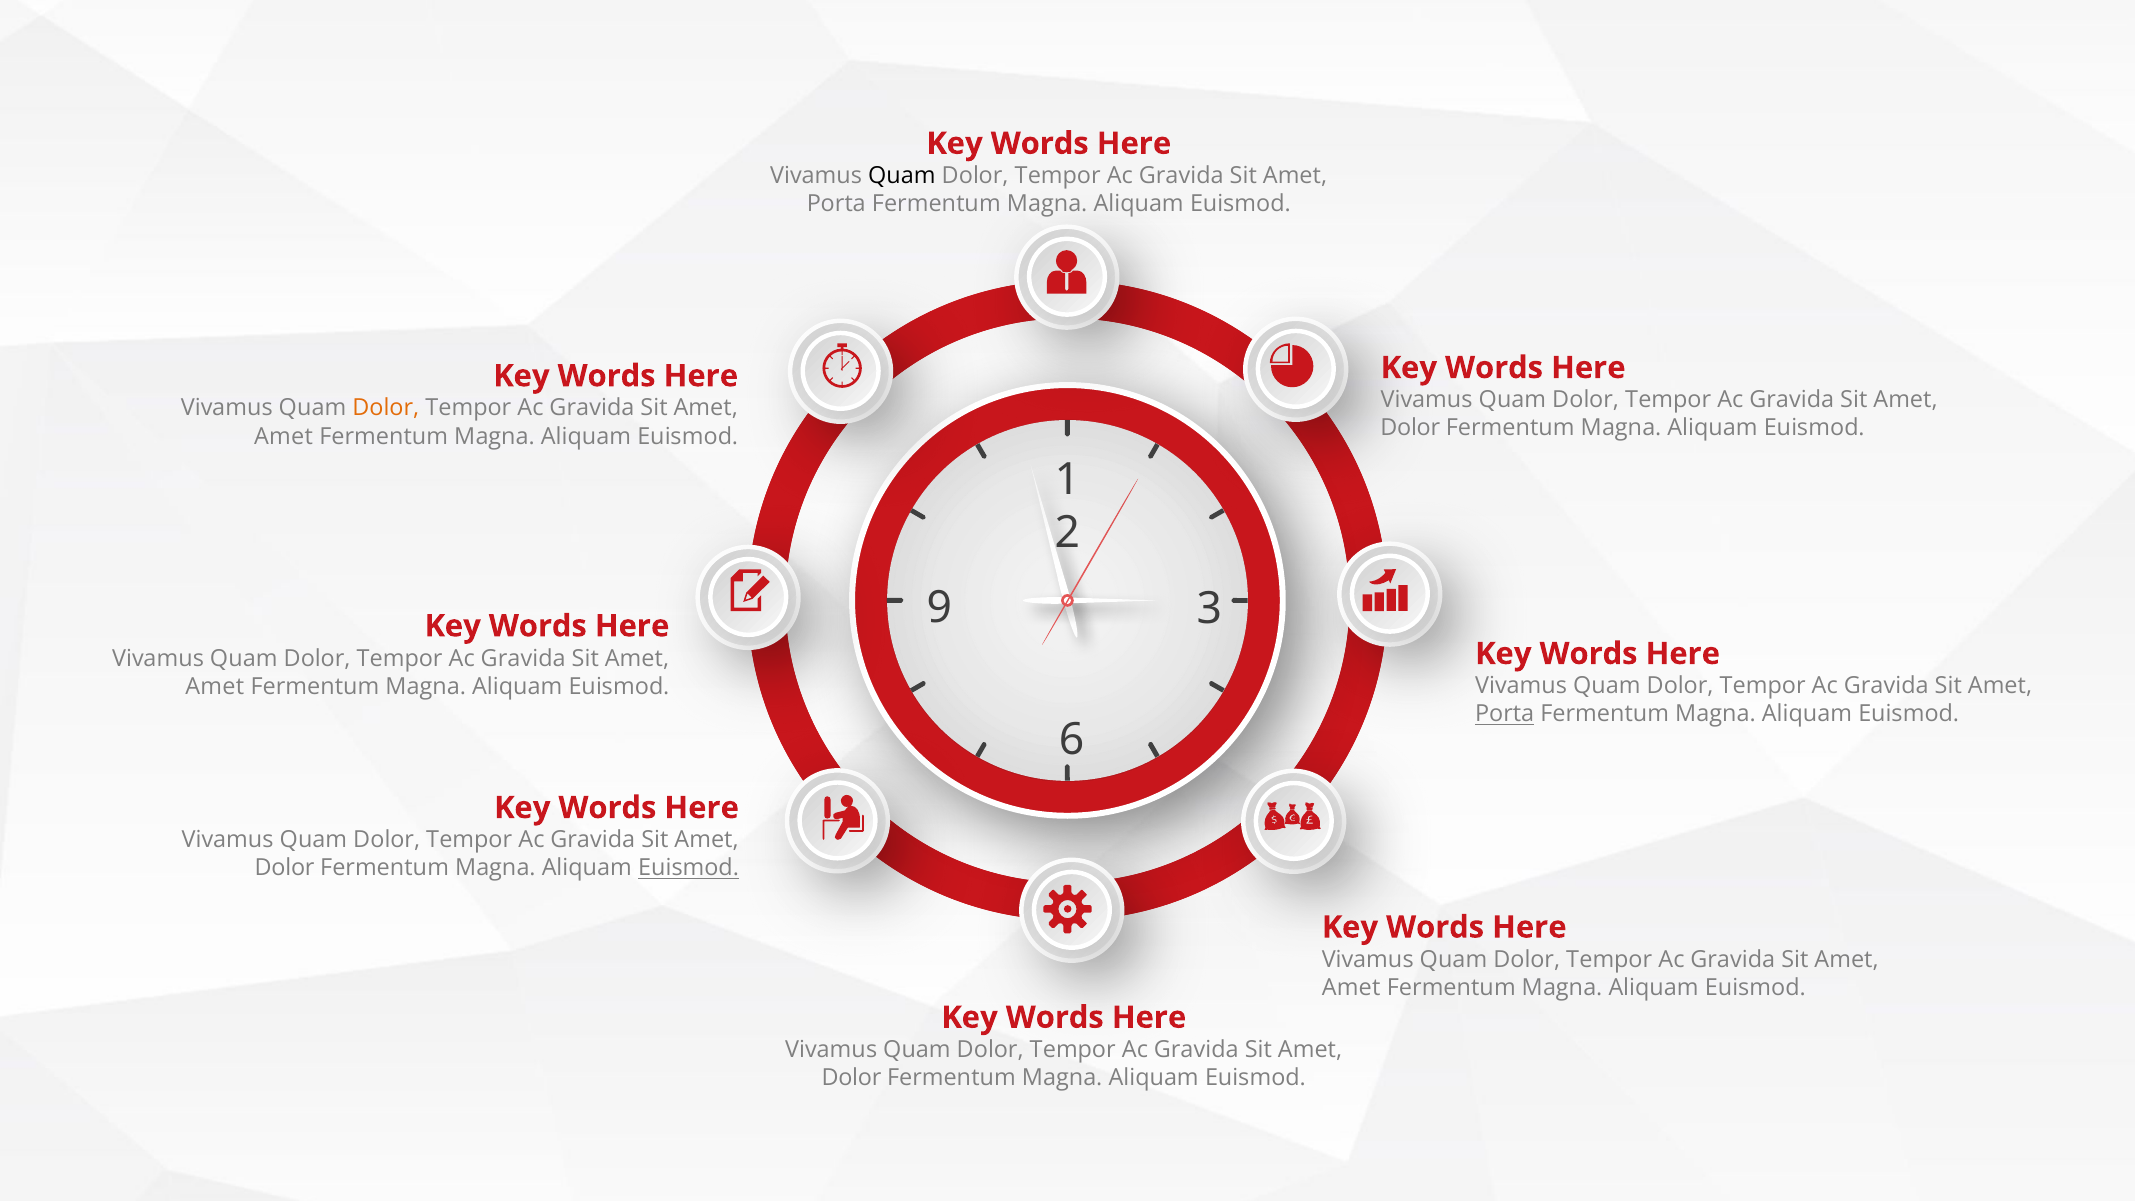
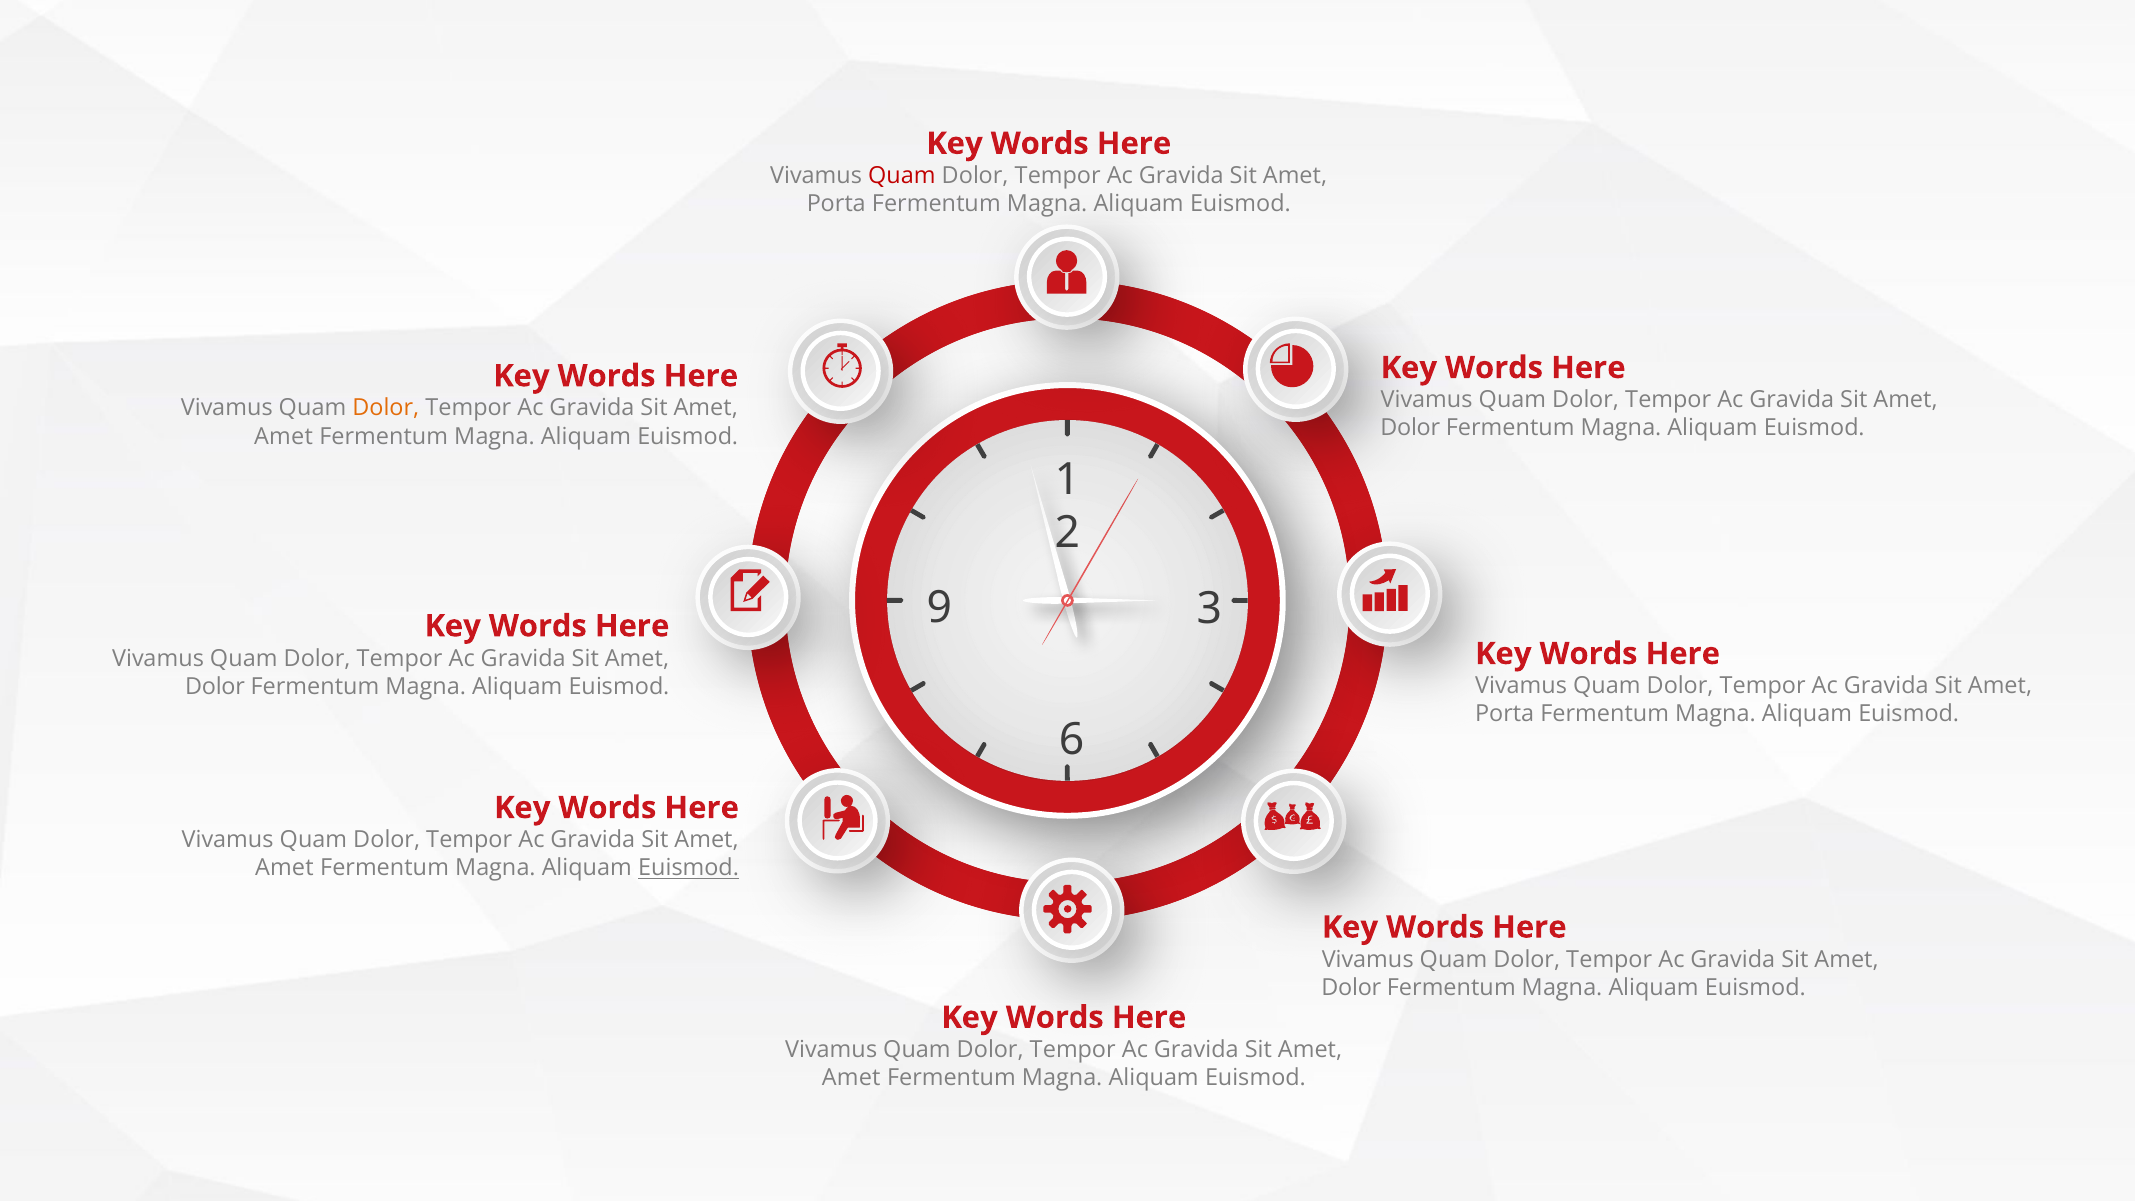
Quam at (902, 176) colour: black -> red
Amet at (215, 686): Amet -> Dolor
Porta at (1505, 714) underline: present -> none
Dolor at (285, 868): Dolor -> Amet
Amet at (1351, 988): Amet -> Dolor
Dolor at (851, 1078): Dolor -> Amet
